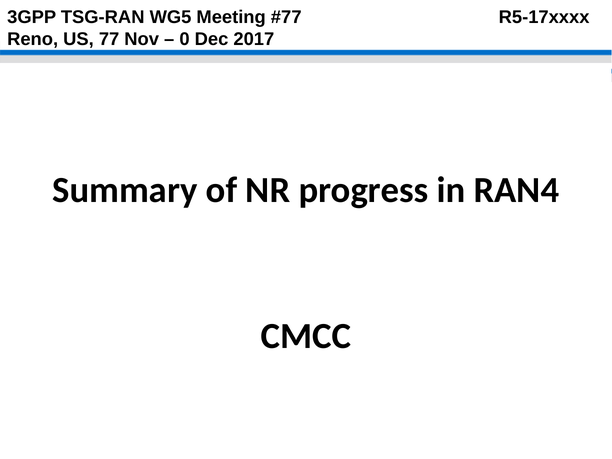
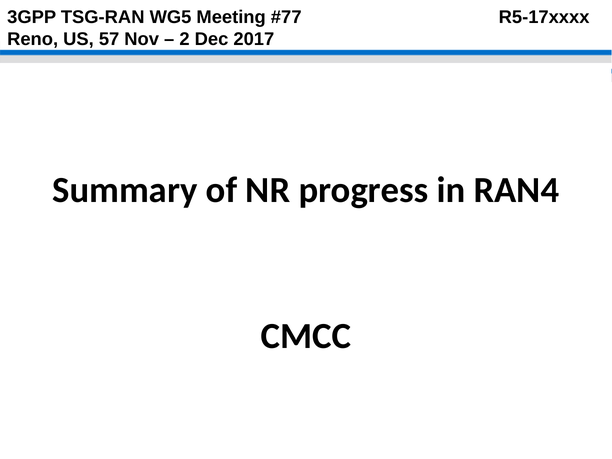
77: 77 -> 57
0: 0 -> 2
